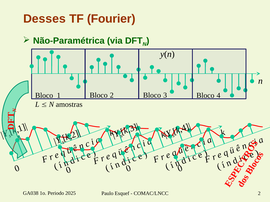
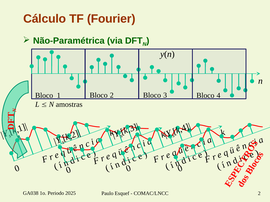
Desses: Desses -> Cálculo
